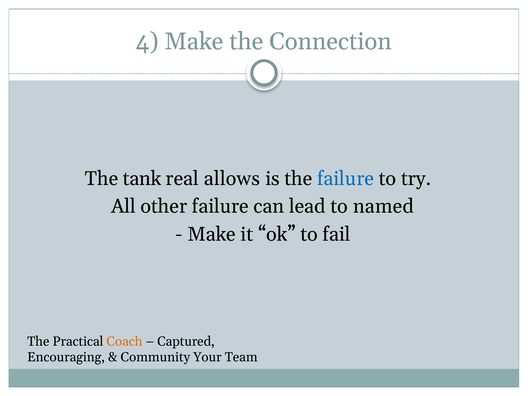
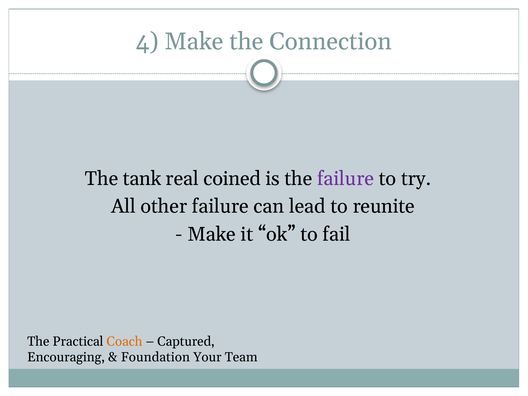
allows: allows -> coined
failure at (346, 179) colour: blue -> purple
named: named -> reunite
Community: Community -> Foundation
